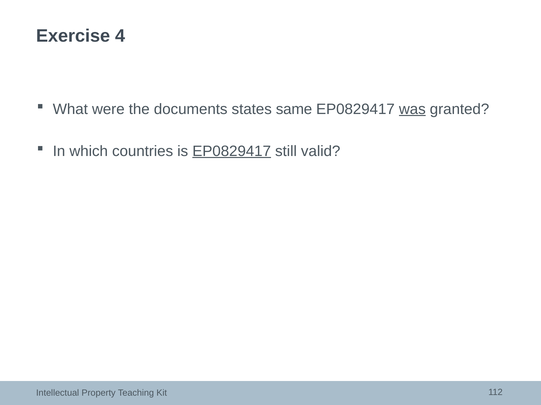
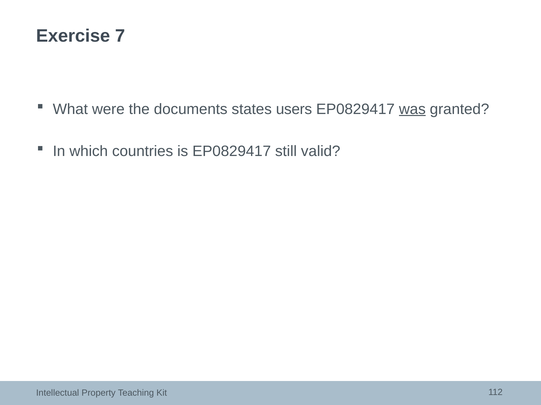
4: 4 -> 7
same: same -> users
EP0829417 at (232, 151) underline: present -> none
